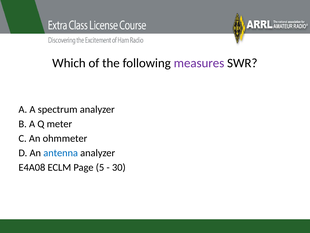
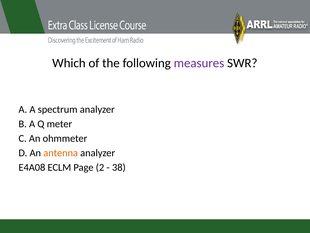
antenna colour: blue -> orange
5: 5 -> 2
30: 30 -> 38
